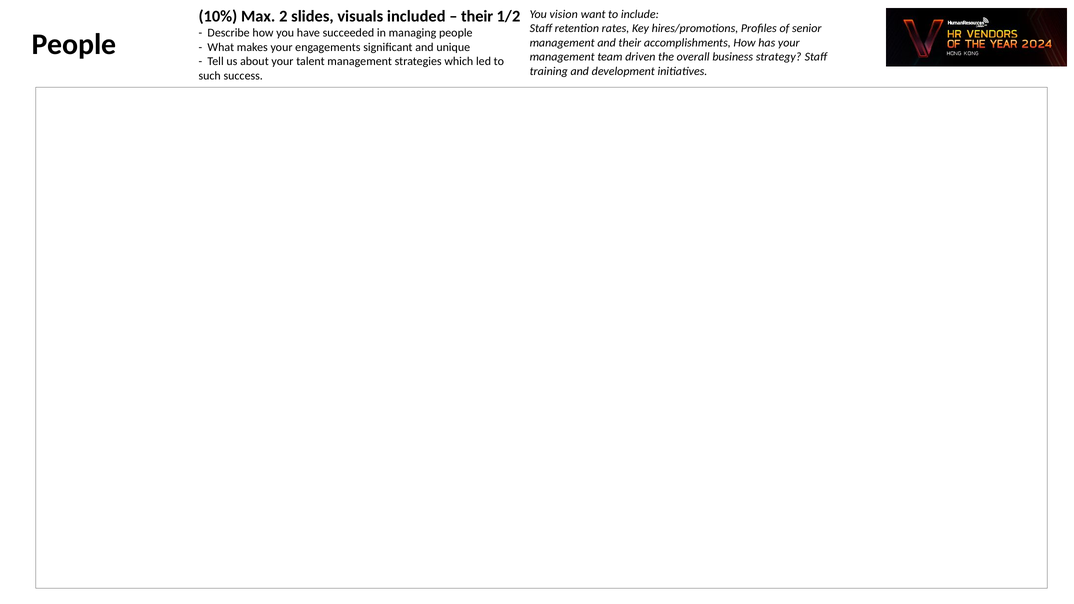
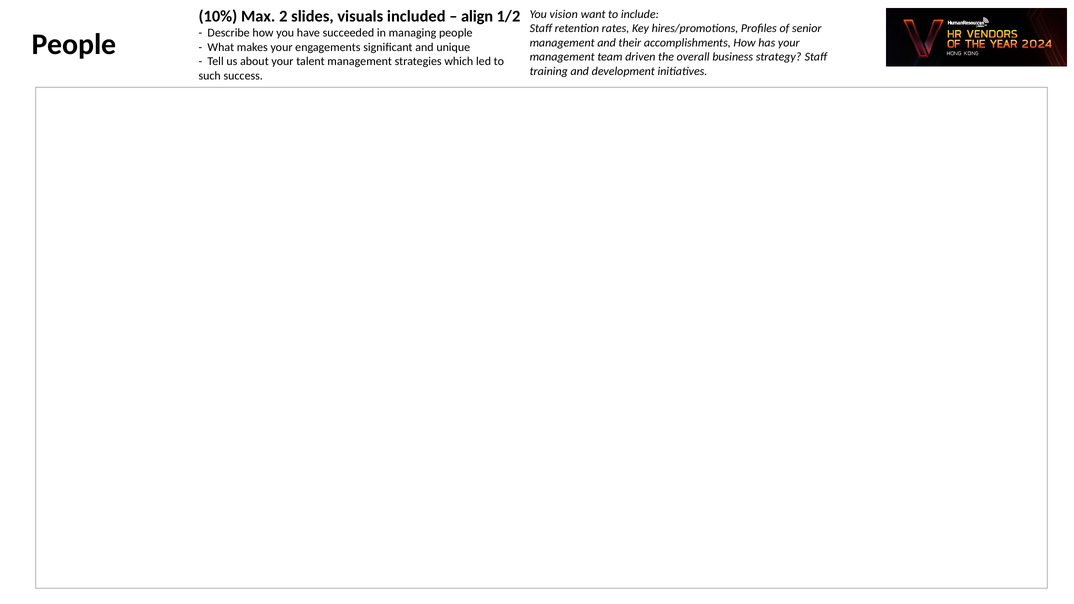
their at (477, 16): their -> align
